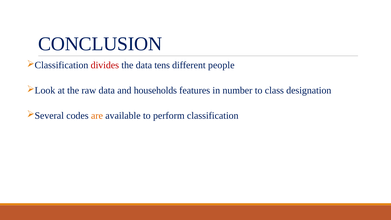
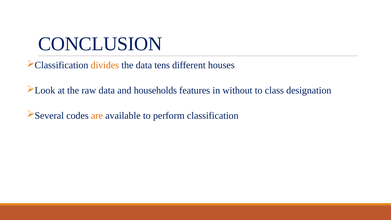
divides colour: red -> orange
people: people -> houses
number: number -> without
